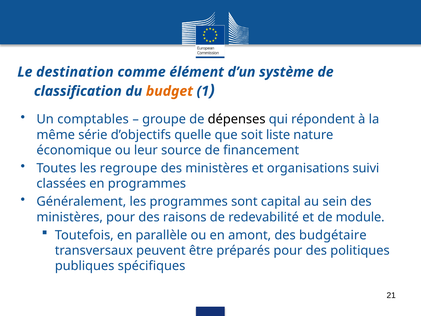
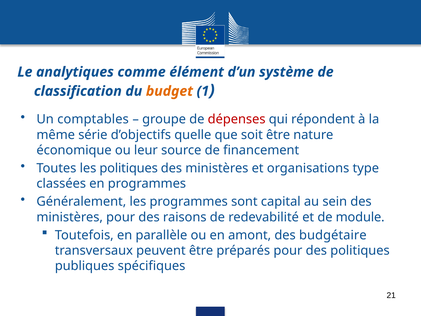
destination: destination -> analytiques
dépenses colour: black -> red
soit liste: liste -> être
les regroupe: regroupe -> politiques
suivi: suivi -> type
